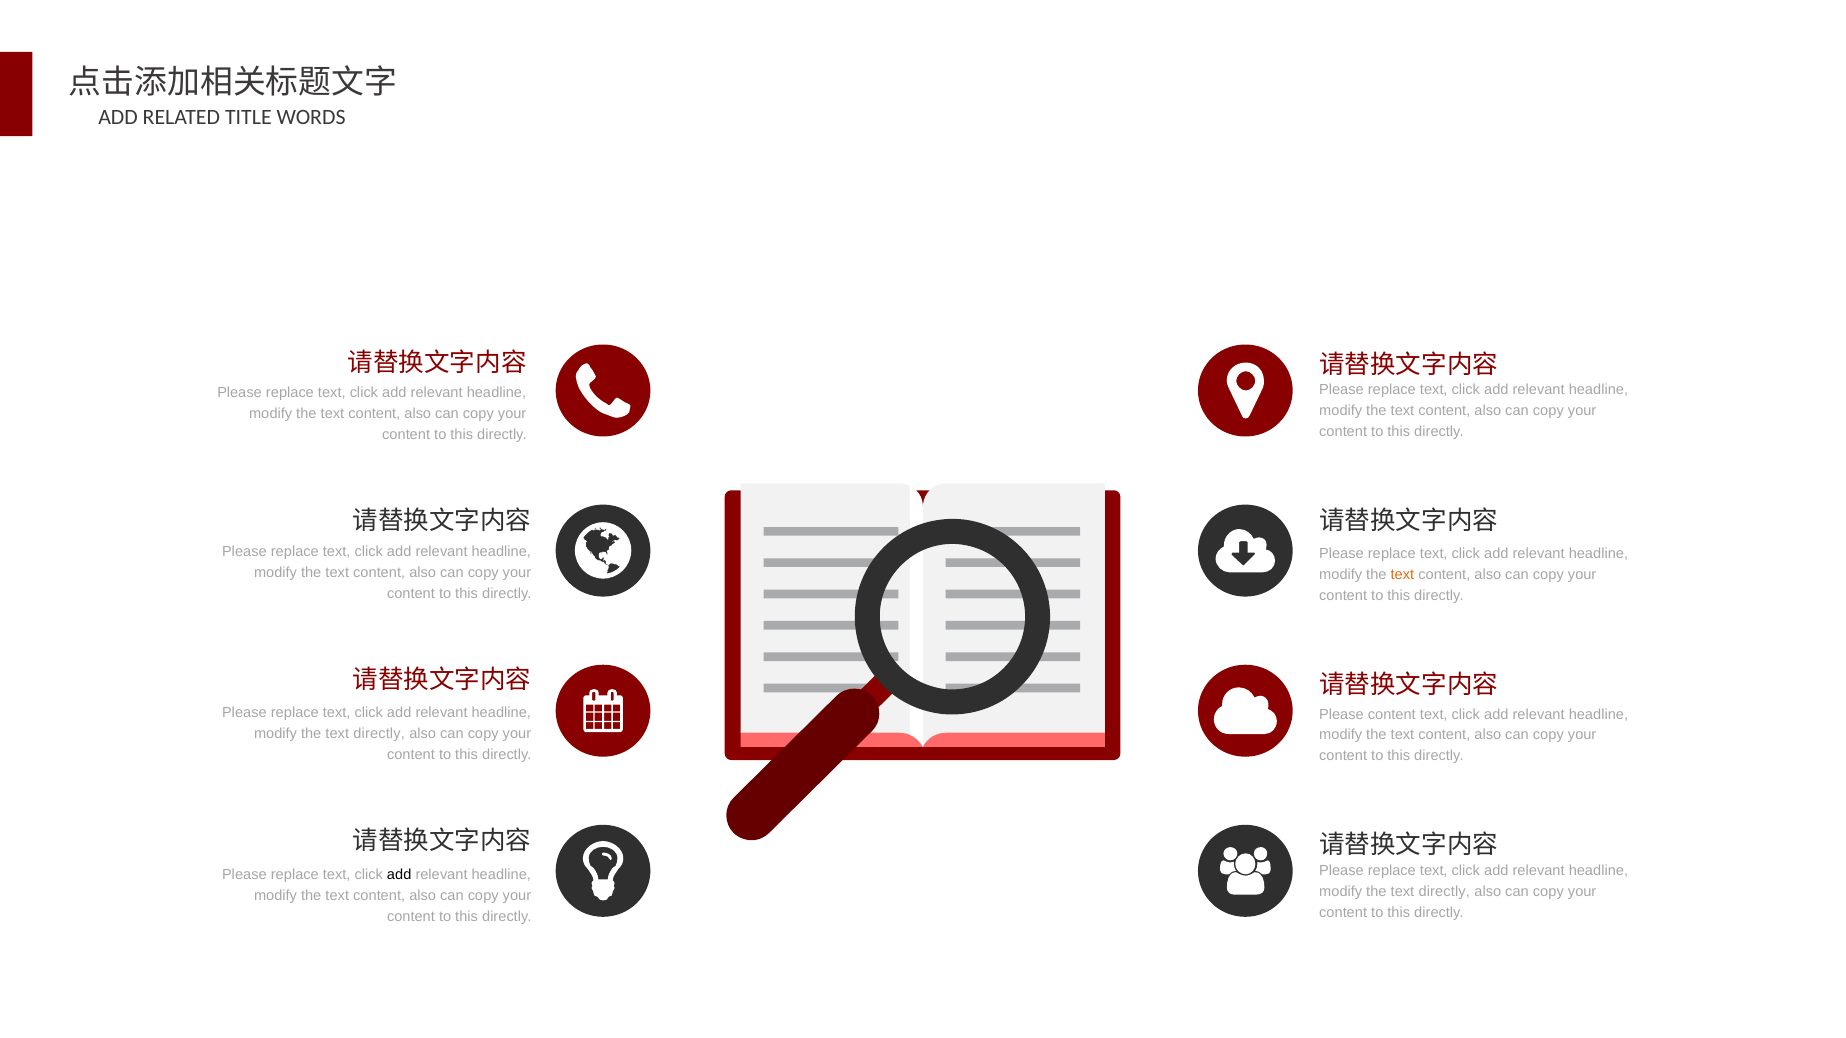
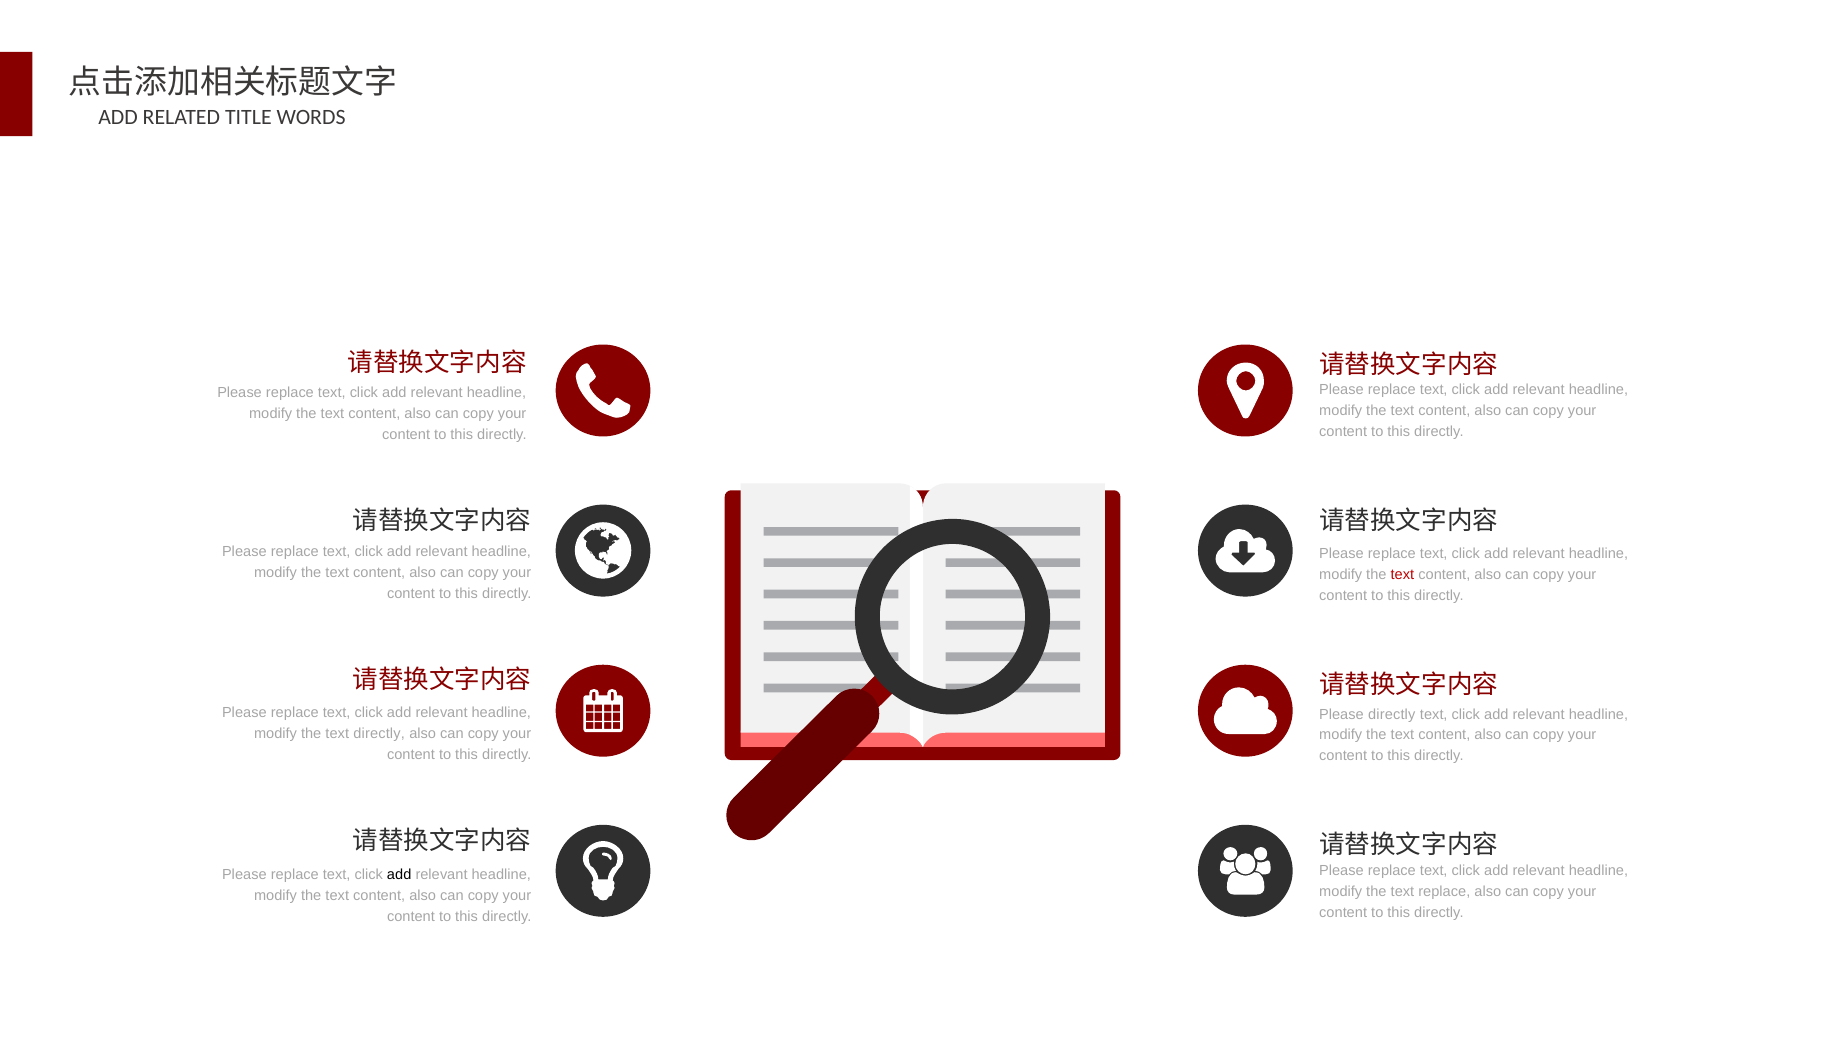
text at (1402, 575) colour: orange -> red
Please content: content -> directly
directly at (1444, 892): directly -> replace
